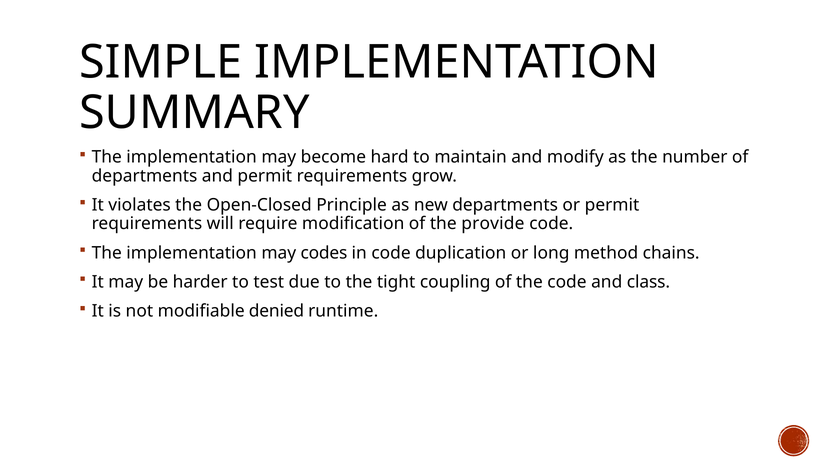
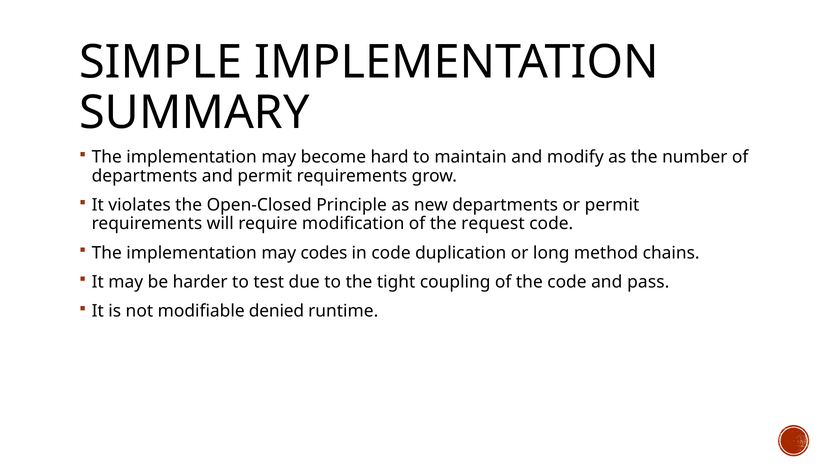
provide: provide -> request
class: class -> pass
